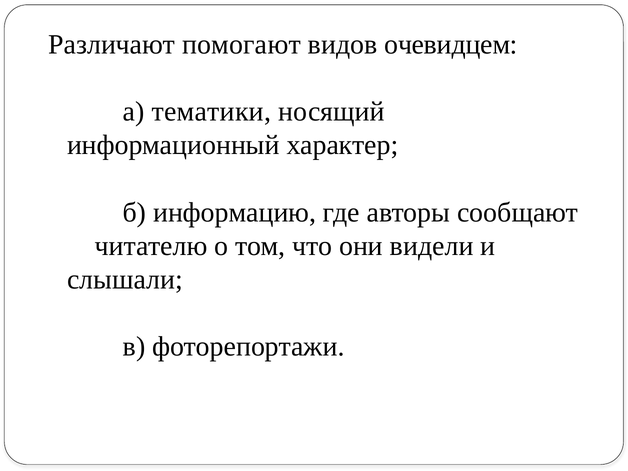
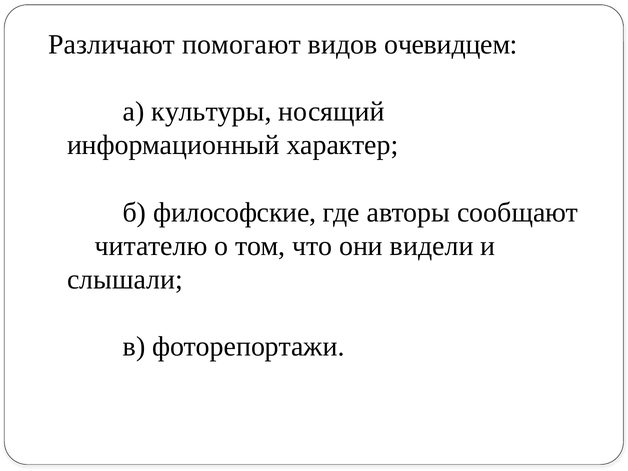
тематики: тематики -> культуры
информацию: информацию -> философские
